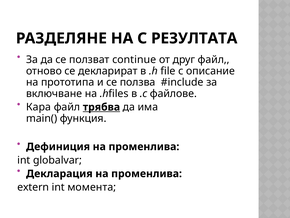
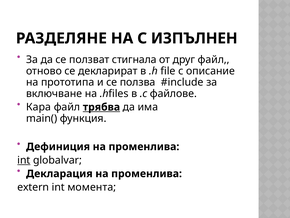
РЕЗУЛТАТА: РЕЗУЛТАТА -> ИЗПЪЛНЕН
continue: continue -> стигнала
int at (24, 160) underline: none -> present
